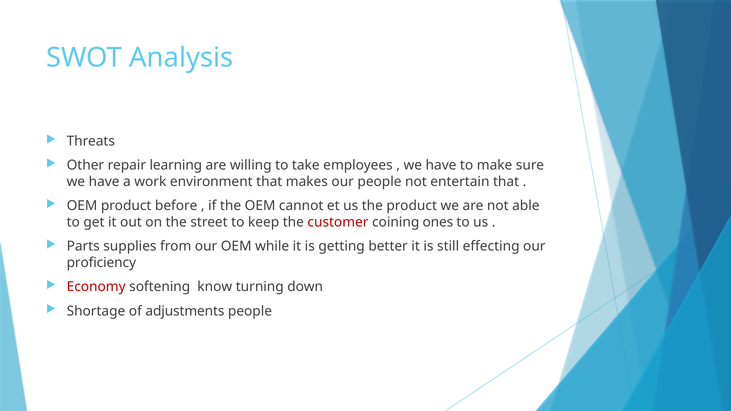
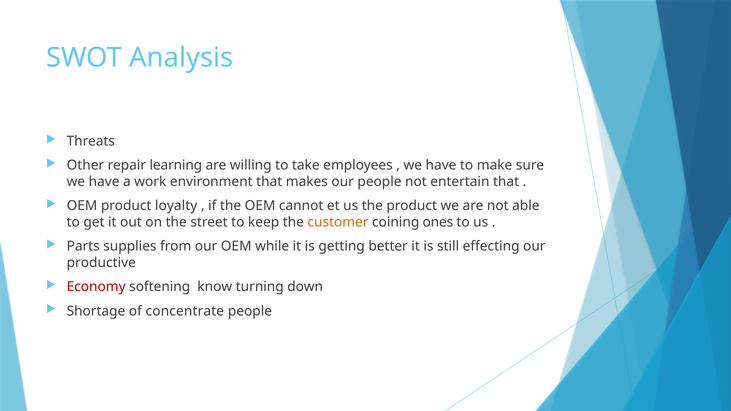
before: before -> loyalty
customer colour: red -> orange
proficiency: proficiency -> productive
adjustments: adjustments -> concentrate
